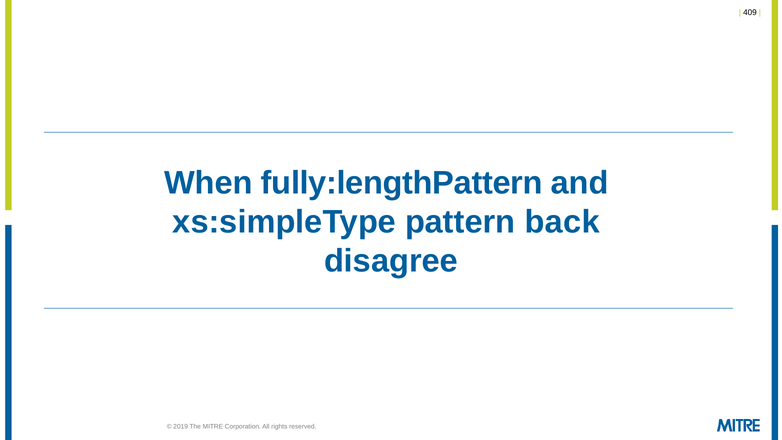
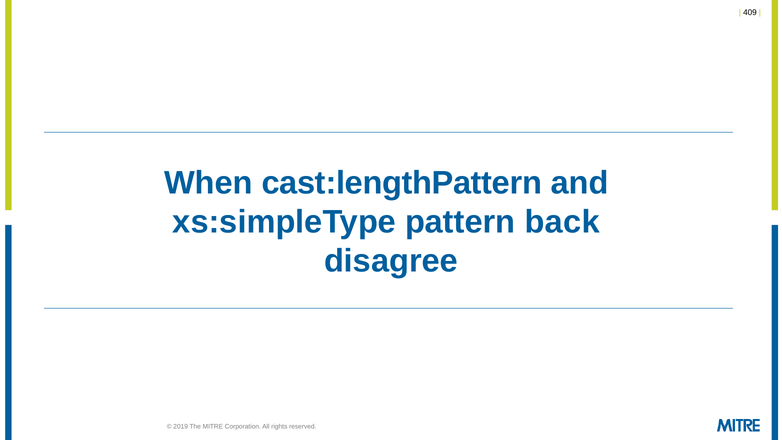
fully:lengthPattern: fully:lengthPattern -> cast:lengthPattern
